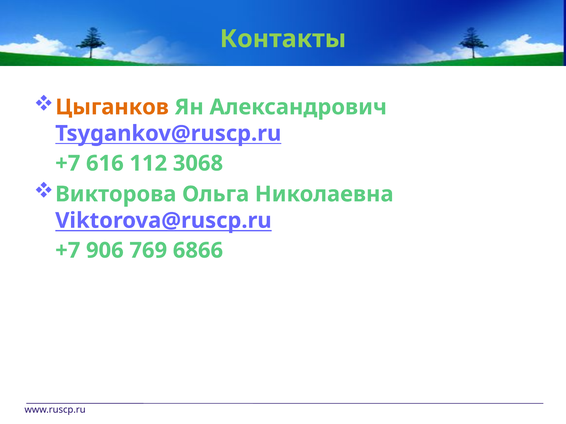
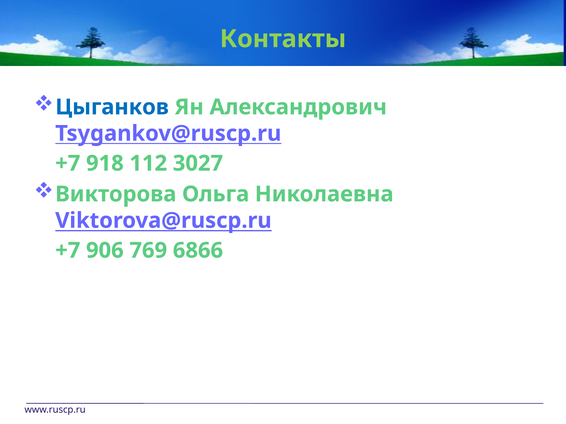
Цыганков colour: orange -> blue
616: 616 -> 918
3068: 3068 -> 3027
